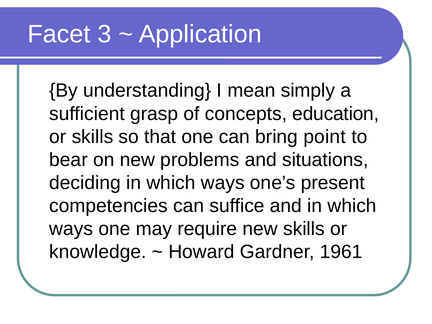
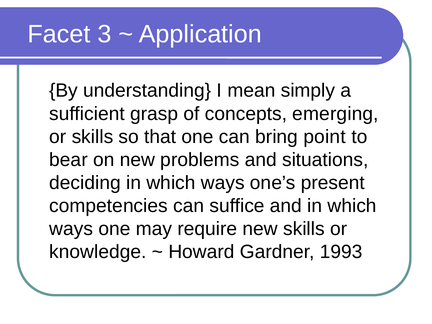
education: education -> emerging
1961: 1961 -> 1993
